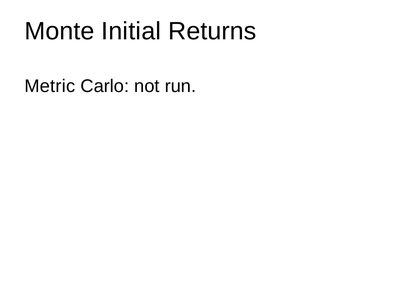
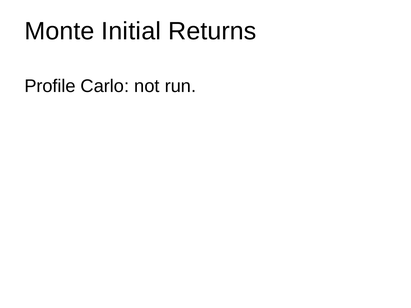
Metric: Metric -> Profile
